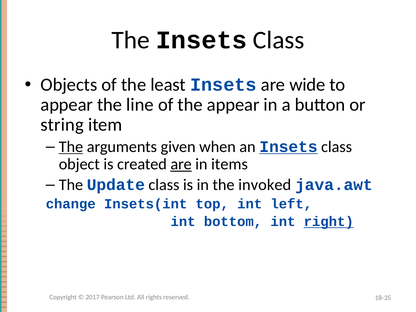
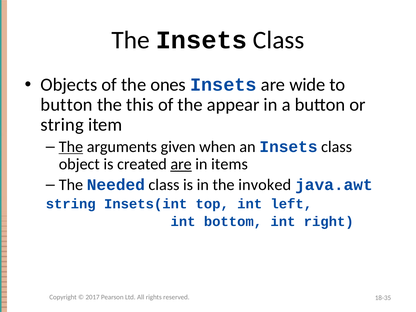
least: least -> ones
appear at (67, 105): appear -> button
line: line -> this
Insets at (288, 147) underline: present -> none
Update: Update -> Needed
change at (71, 204): change -> string
right underline: present -> none
